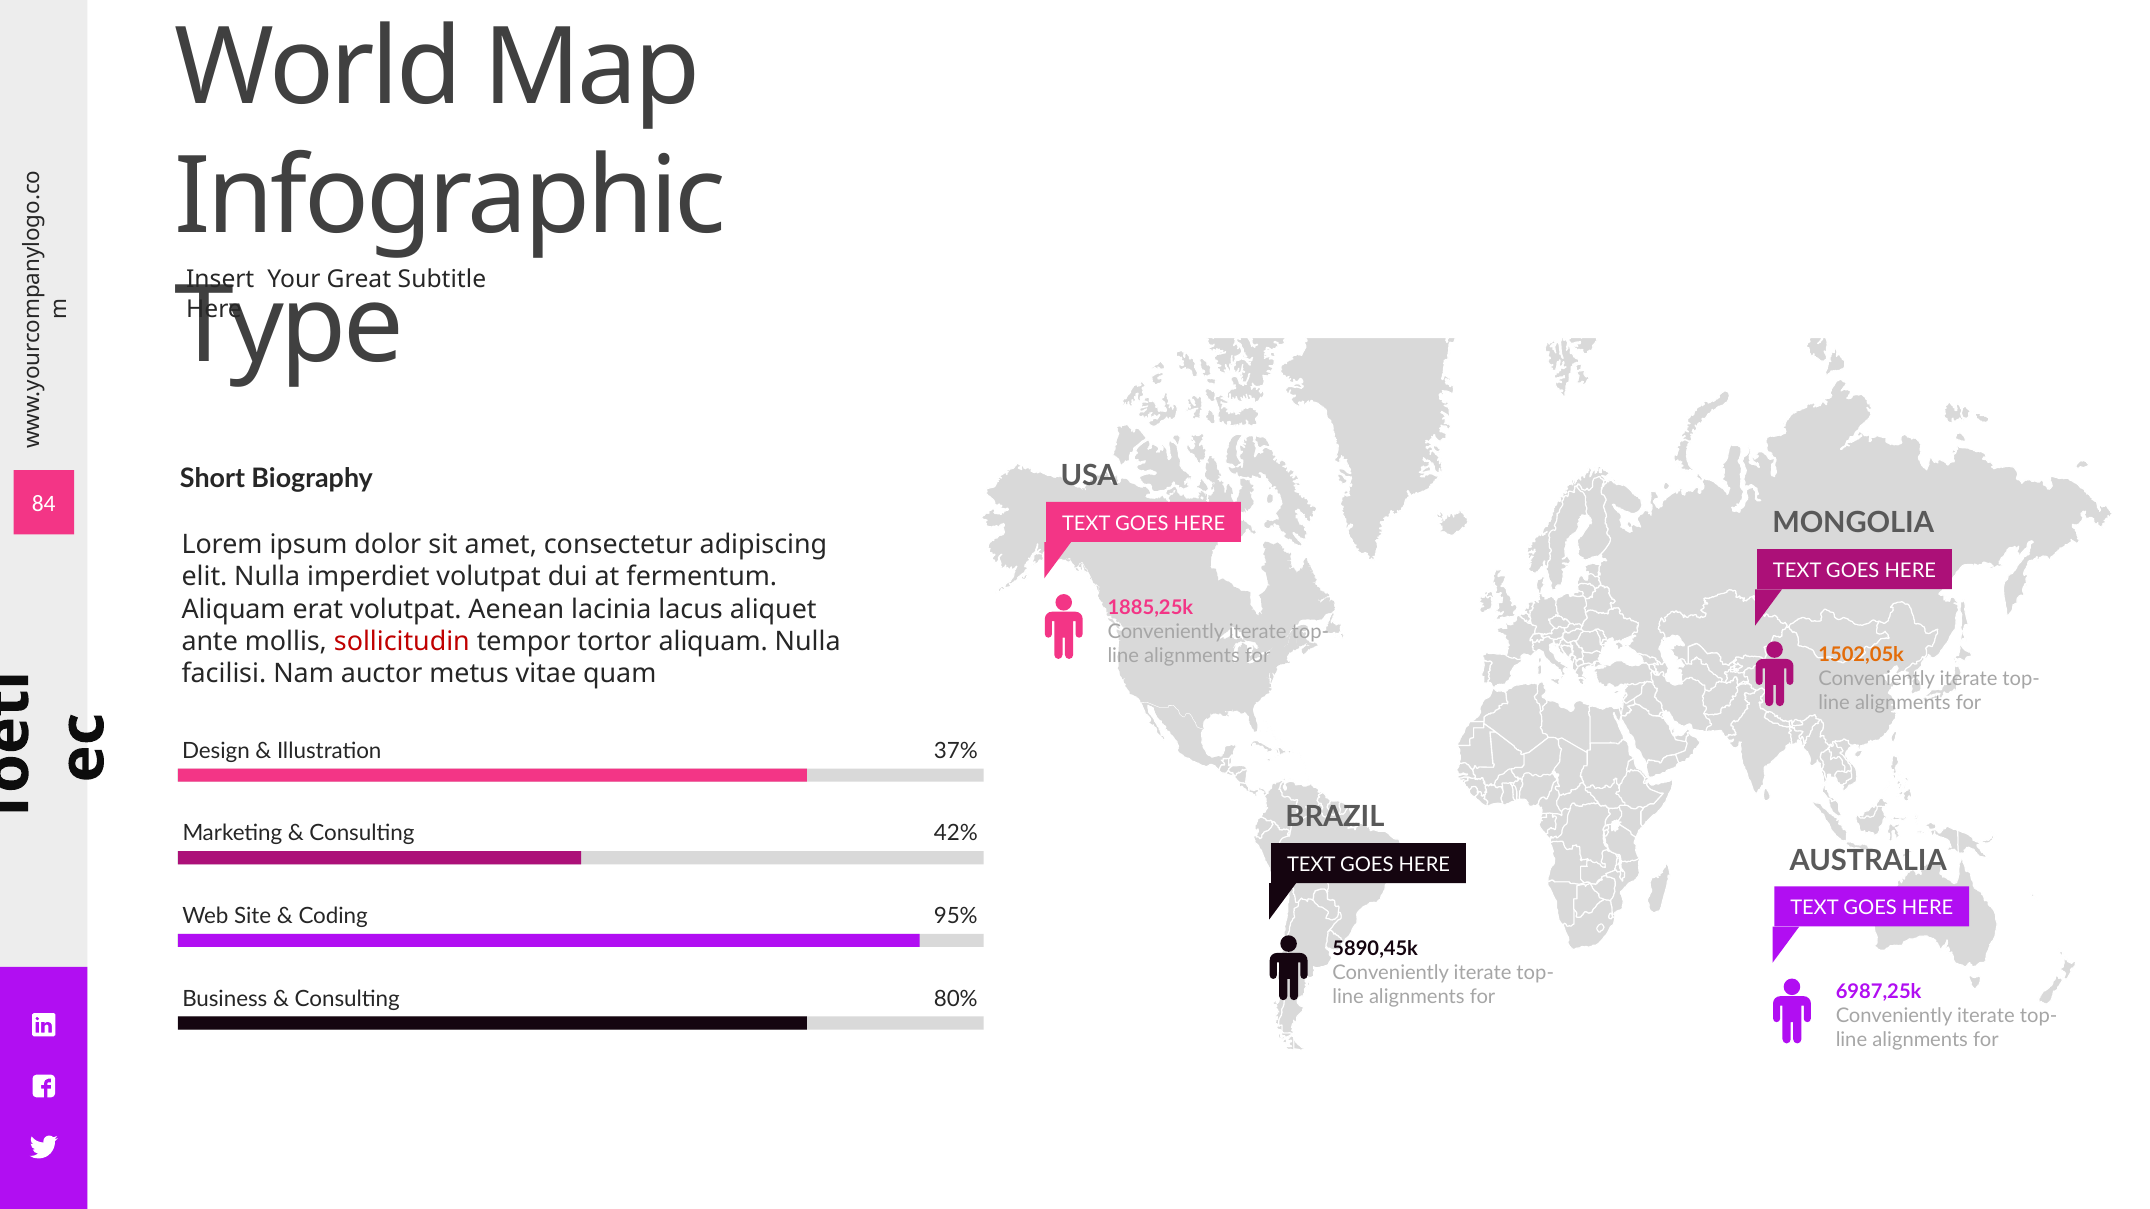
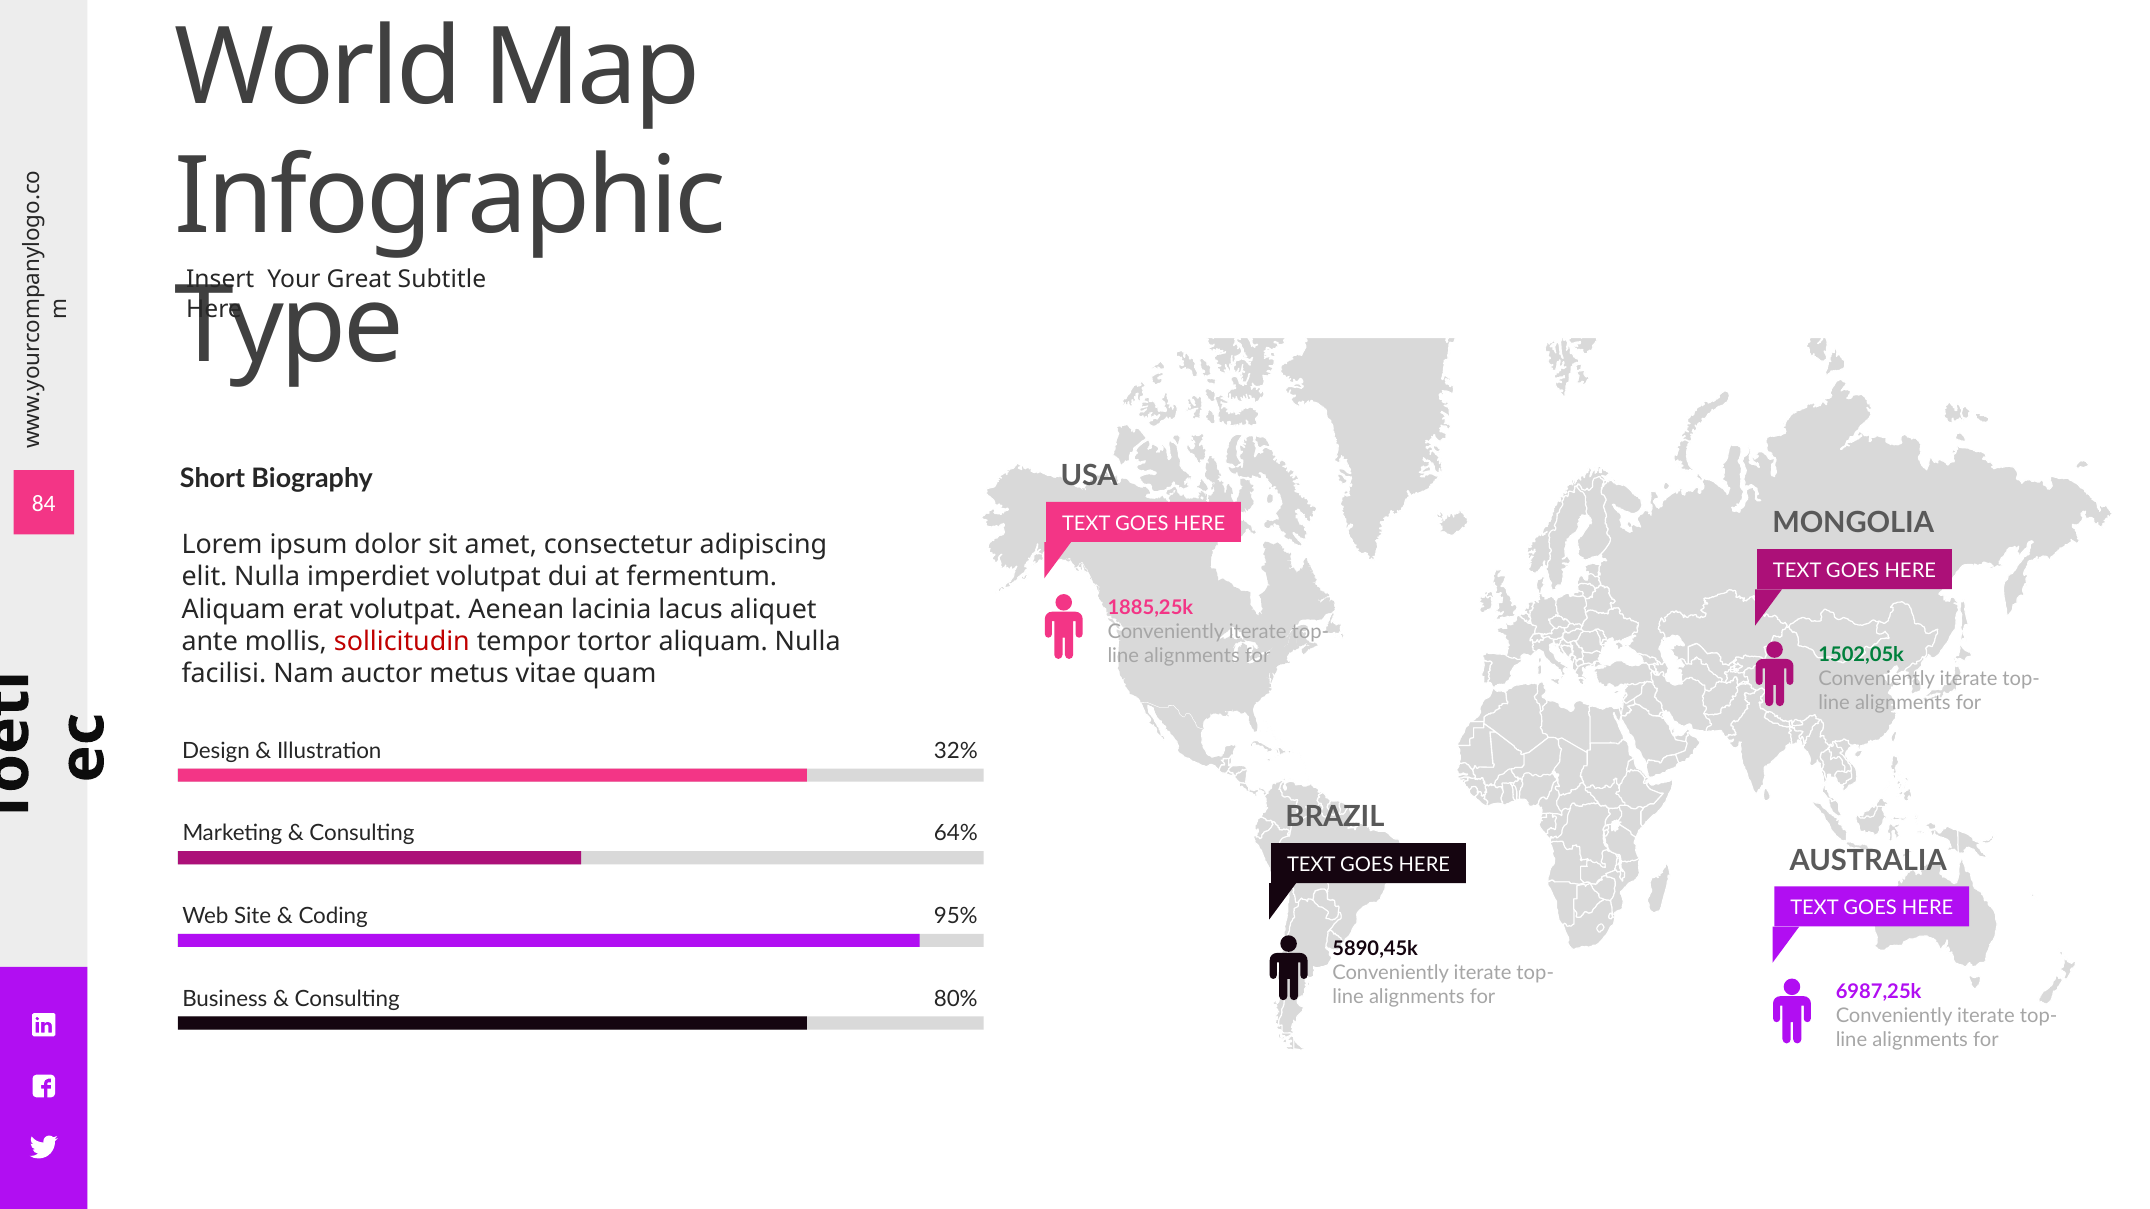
1502,05k colour: orange -> green
37%: 37% -> 32%
42%: 42% -> 64%
